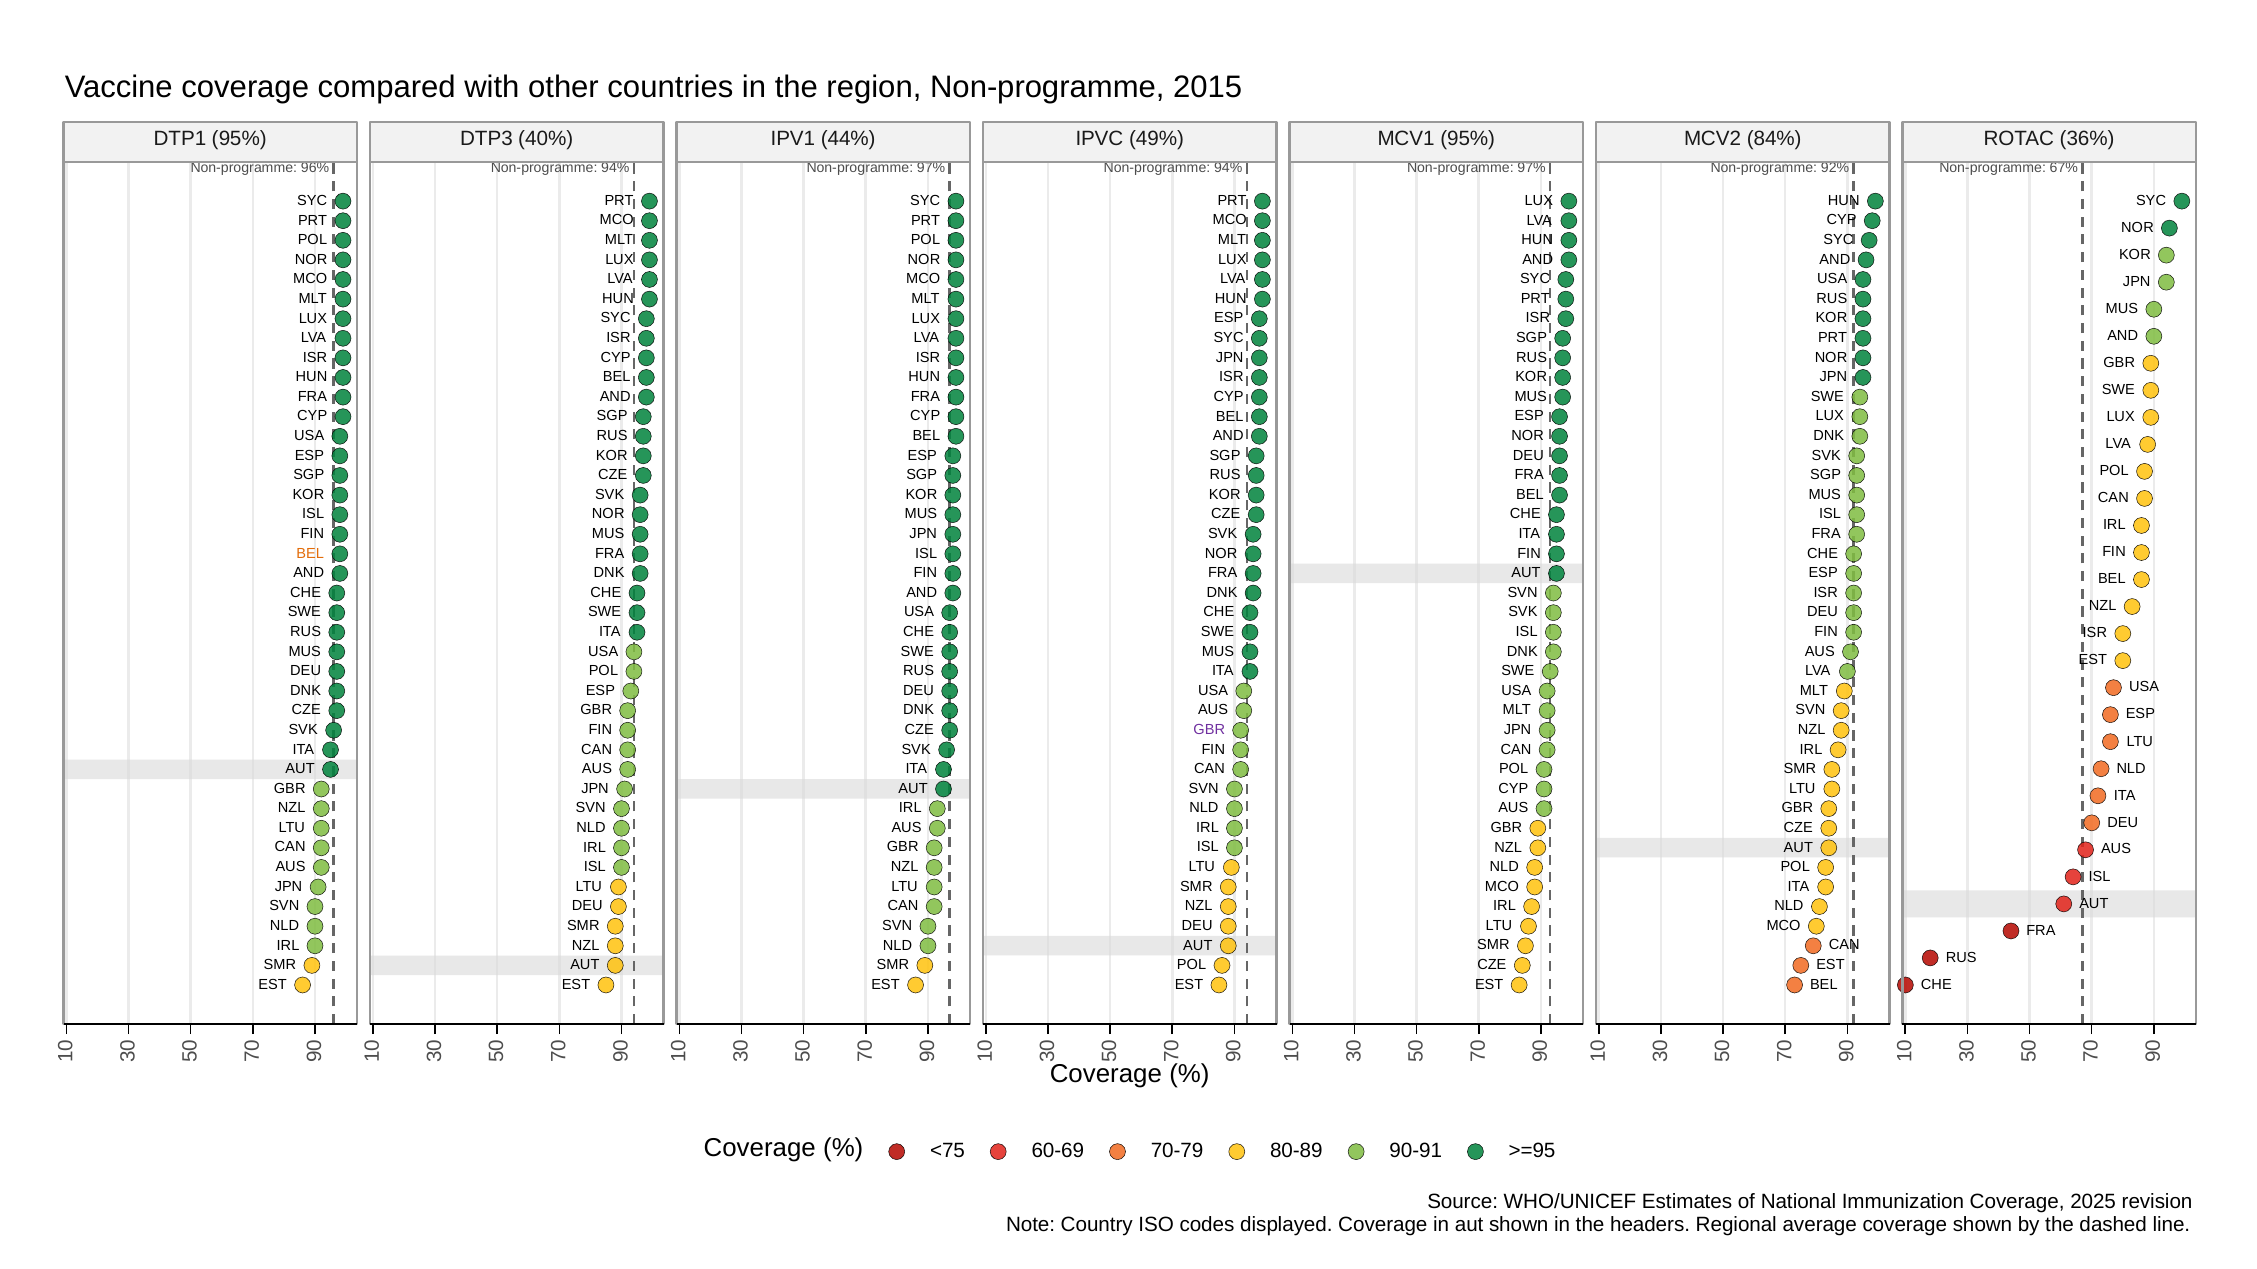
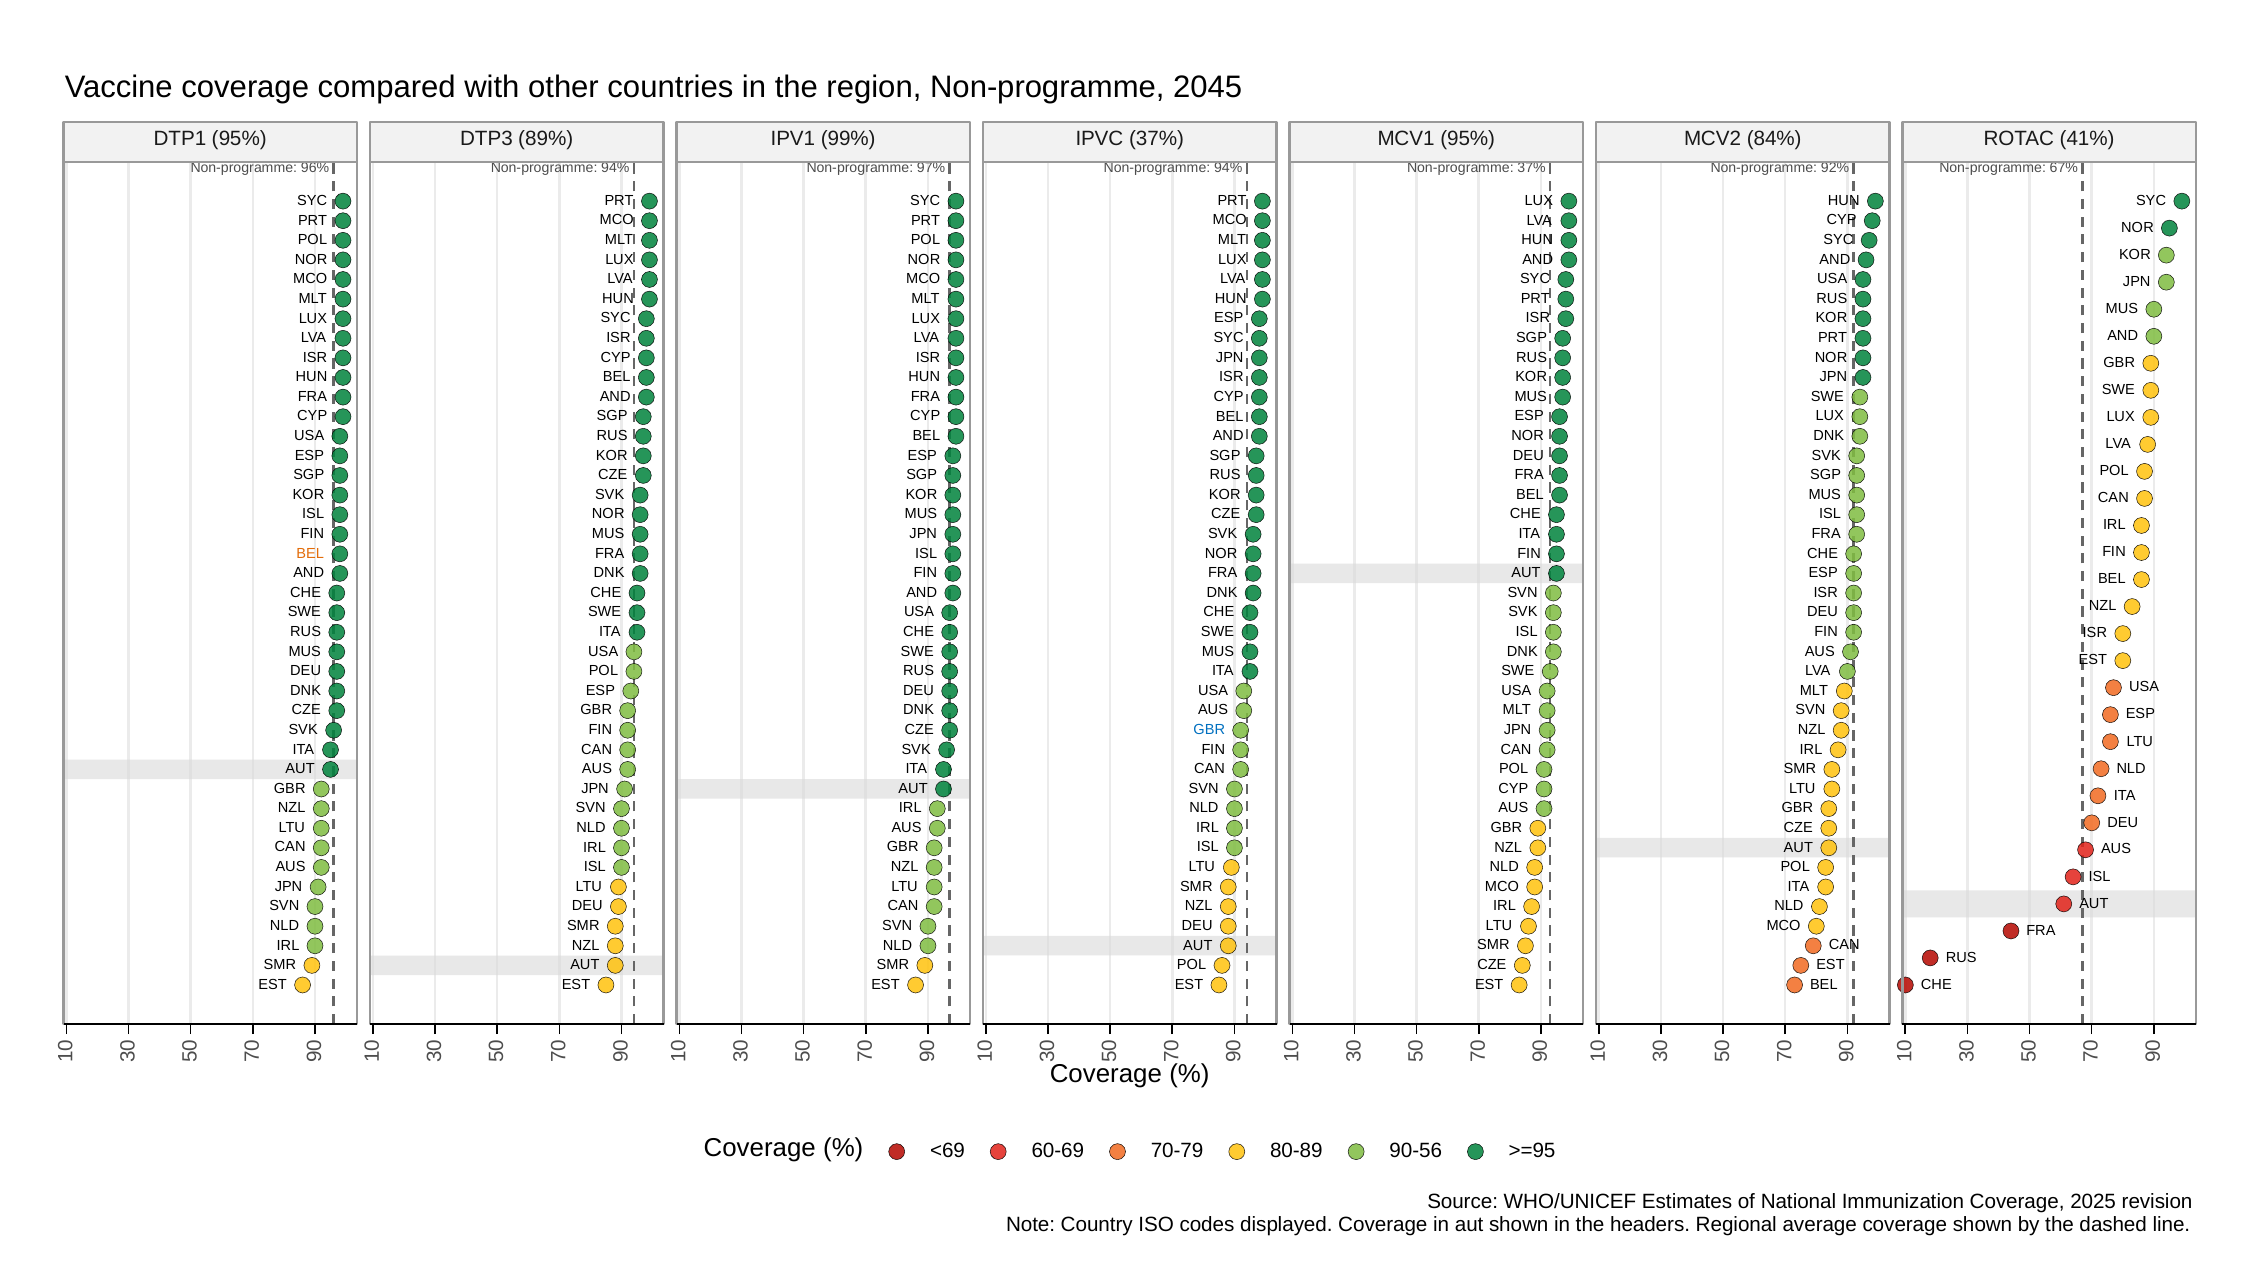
2015: 2015 -> 2045
40%: 40% -> 89%
44%: 44% -> 99%
IPVC 49%: 49% -> 37%
36%: 36% -> 41%
97% at (1532, 168): 97% -> 37%
GBR at (1209, 730) colour: purple -> blue
<75: <75 -> <69
90-91: 90-91 -> 90-56
